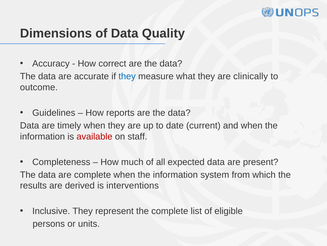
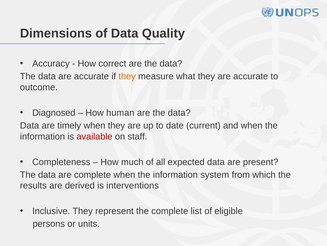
they at (127, 76) colour: blue -> orange
they are clinically: clinically -> accurate
Guidelines: Guidelines -> Diagnosed
reports: reports -> human
